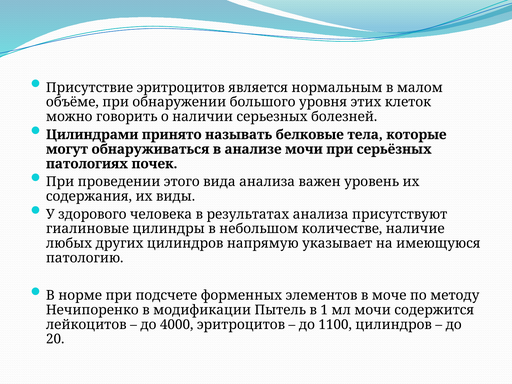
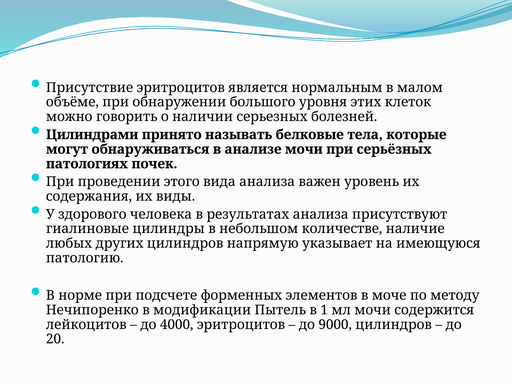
1100: 1100 -> 9000
